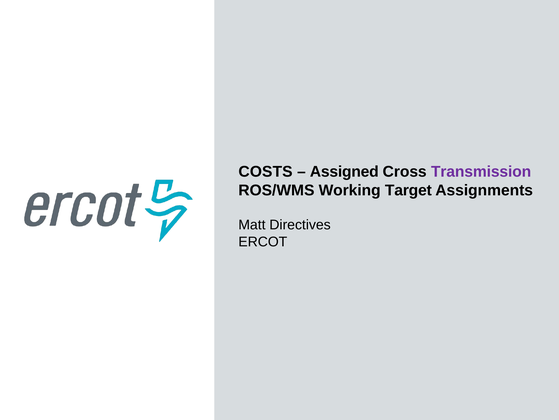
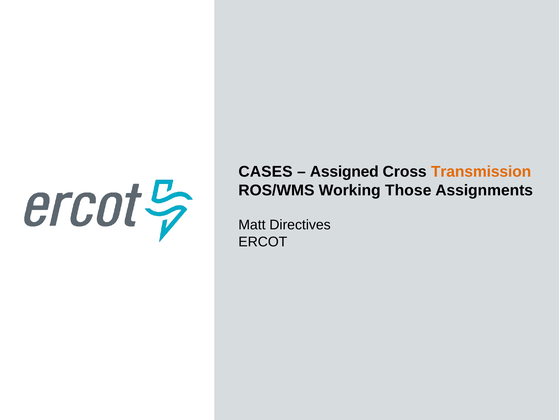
COSTS: COSTS -> CASES
Transmission colour: purple -> orange
Target: Target -> Those
